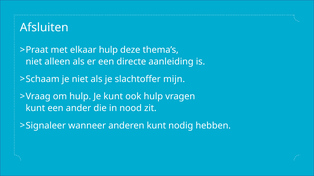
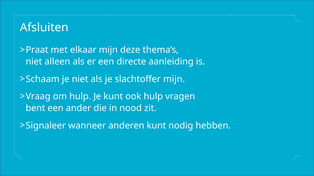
elkaar hulp: hulp -> mijn
kunt at (35, 108): kunt -> bent
